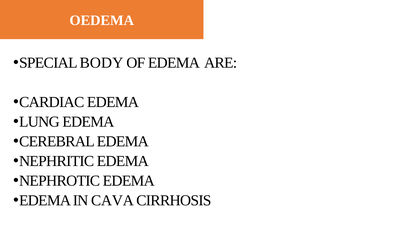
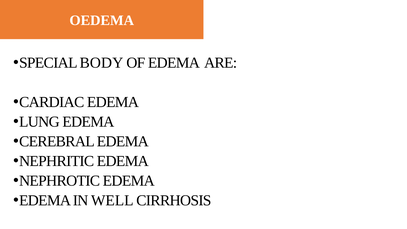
CAVA: CAVA -> WELL
